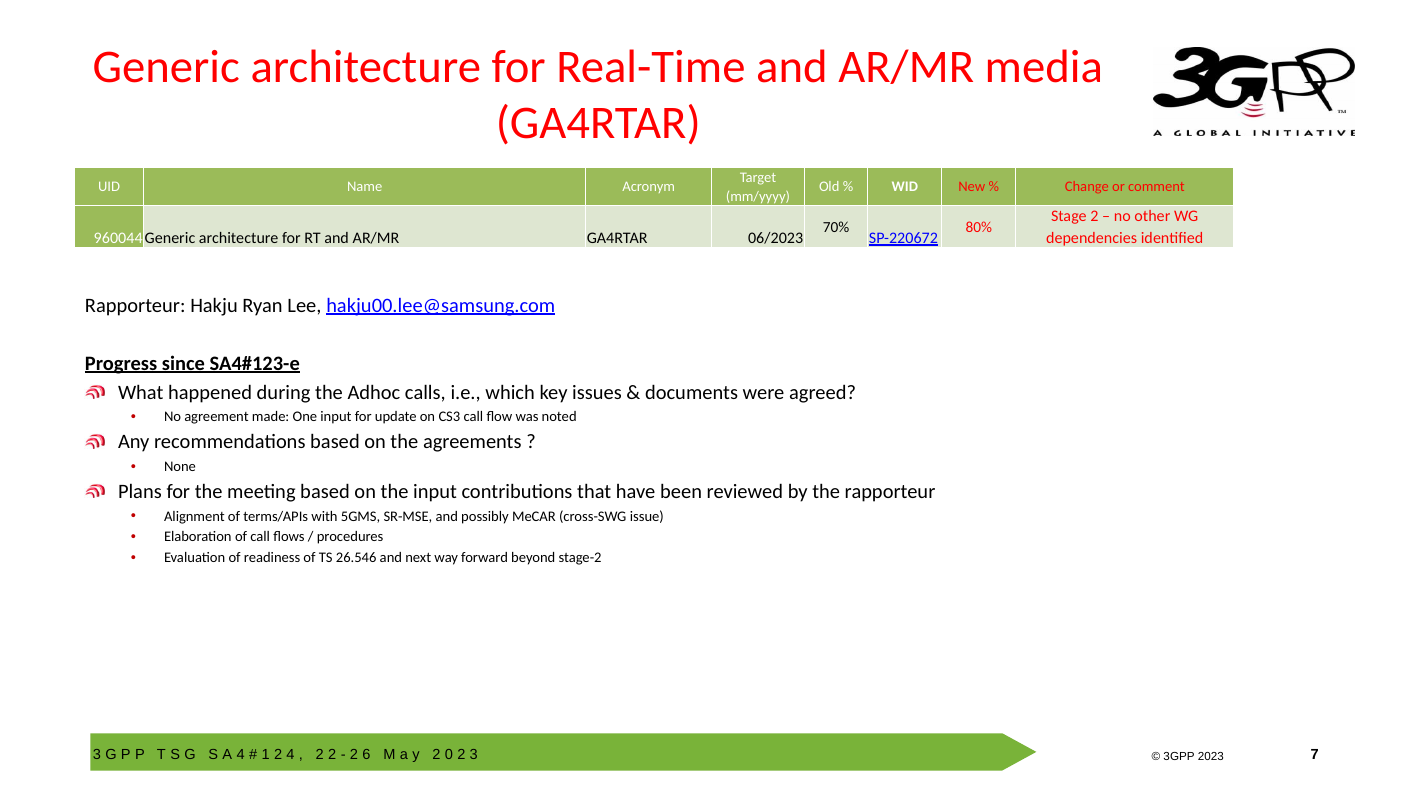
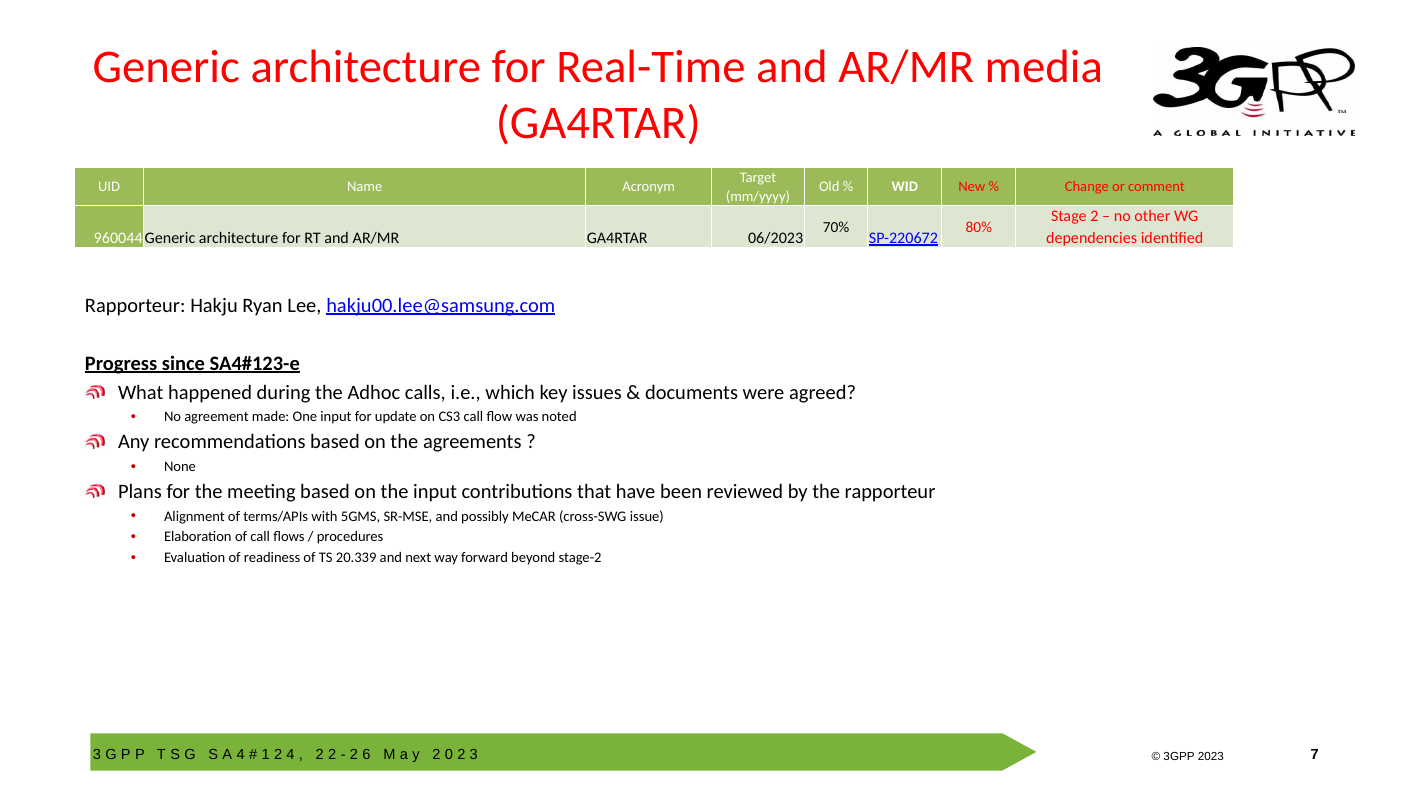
26.546: 26.546 -> 20.339
